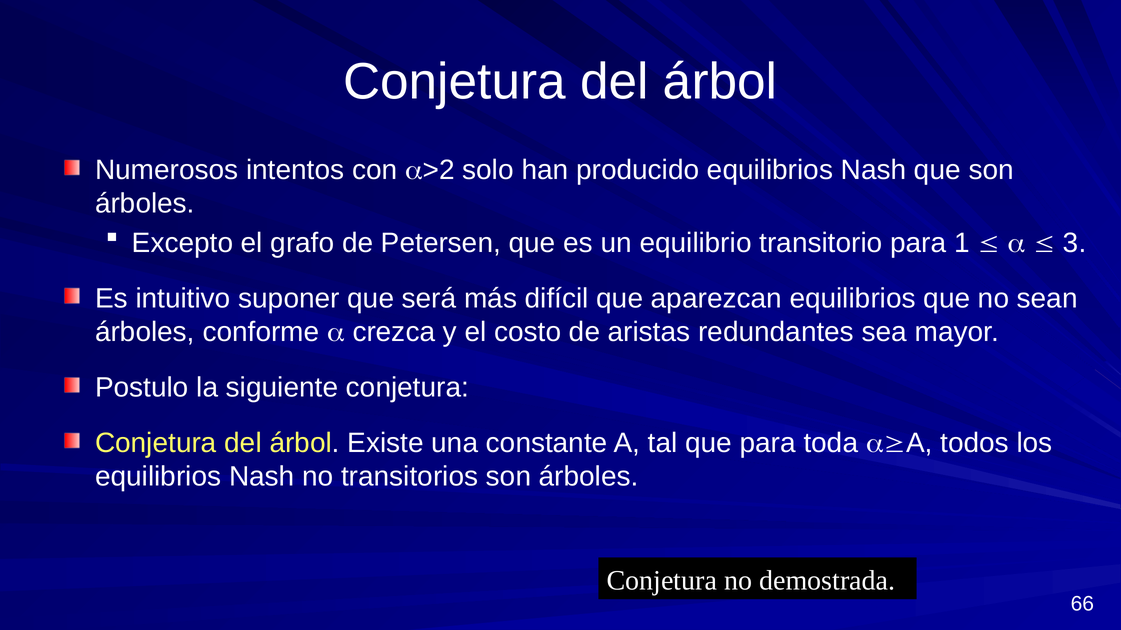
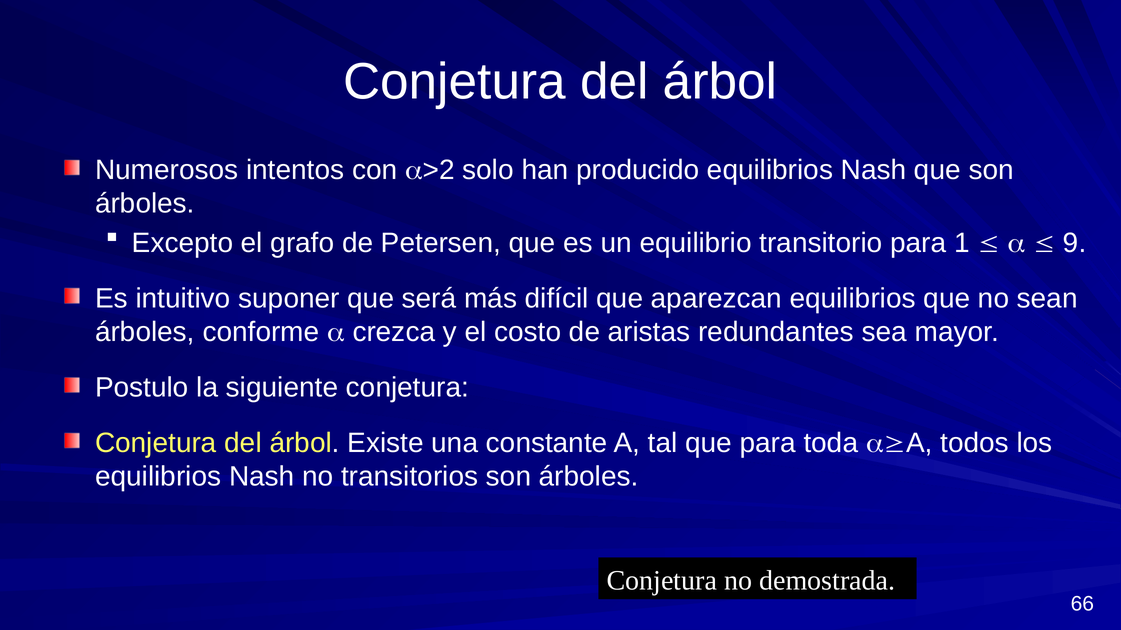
3: 3 -> 9
